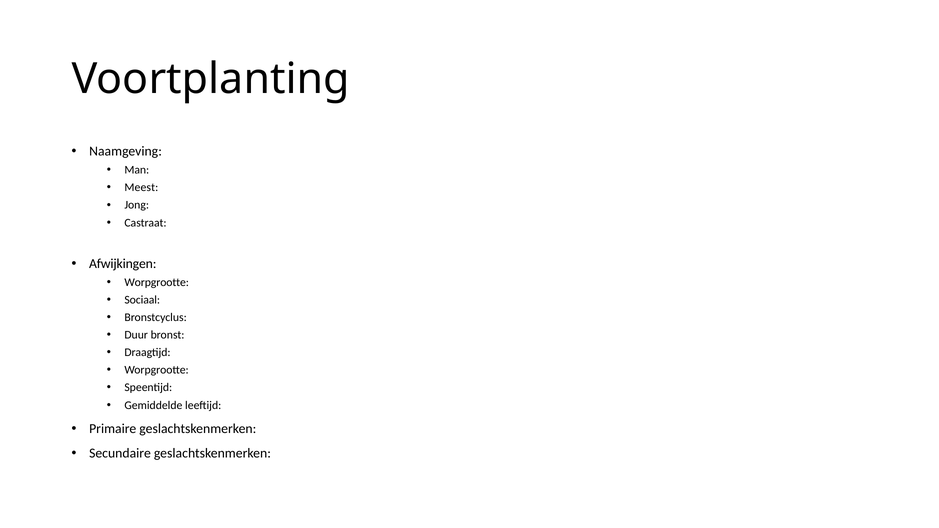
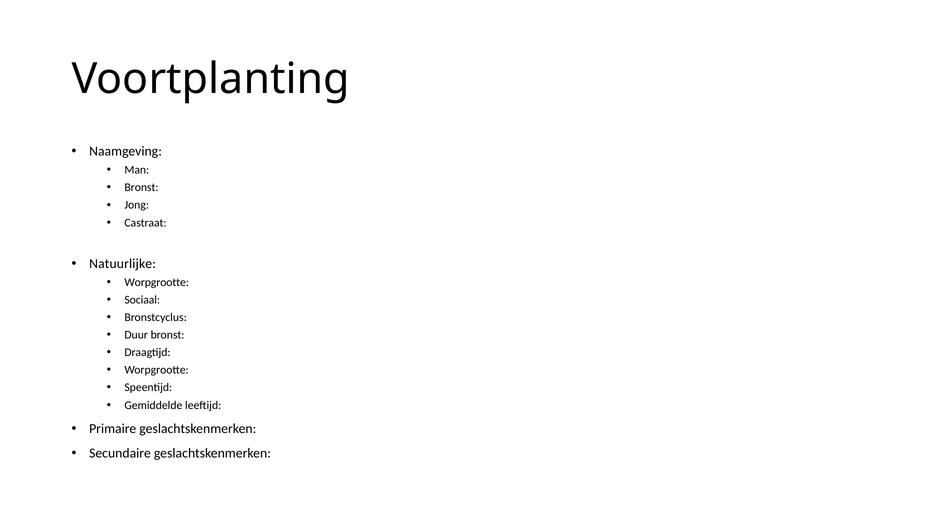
Meest at (141, 188): Meest -> Bronst
Afwijkingen: Afwijkingen -> Natuurlijke
